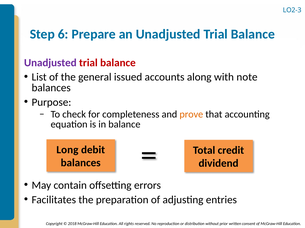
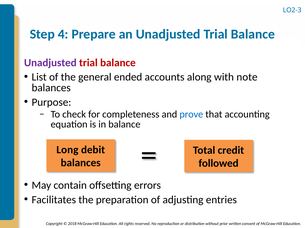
6: 6 -> 4
issued: issued -> ended
prove colour: orange -> blue
dividend: dividend -> followed
